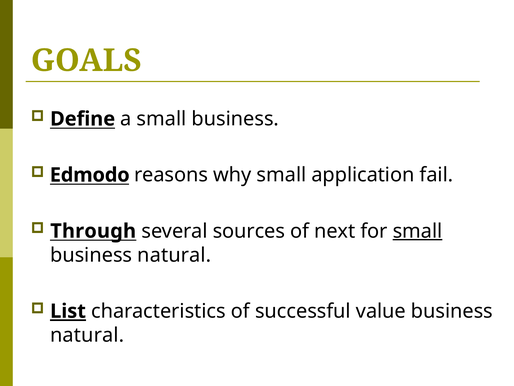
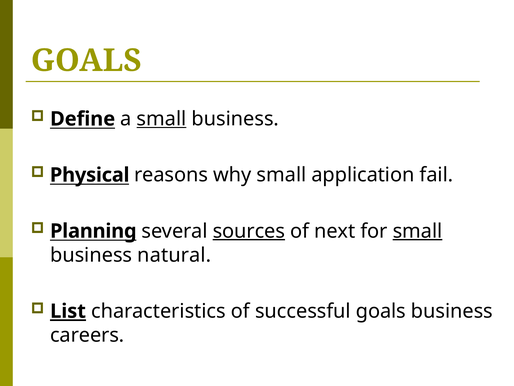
small at (162, 119) underline: none -> present
Edmodo: Edmodo -> Physical
Through: Through -> Planning
sources underline: none -> present
successful value: value -> goals
natural at (87, 335): natural -> careers
